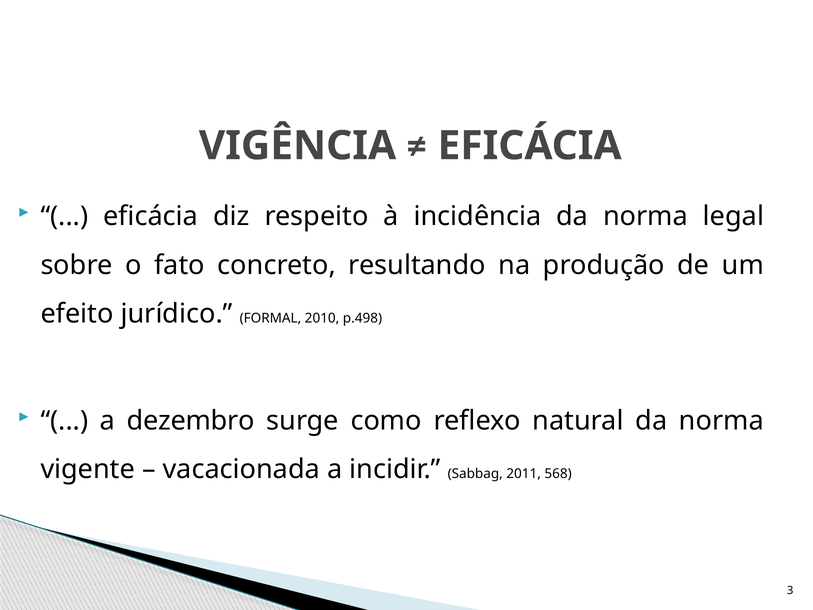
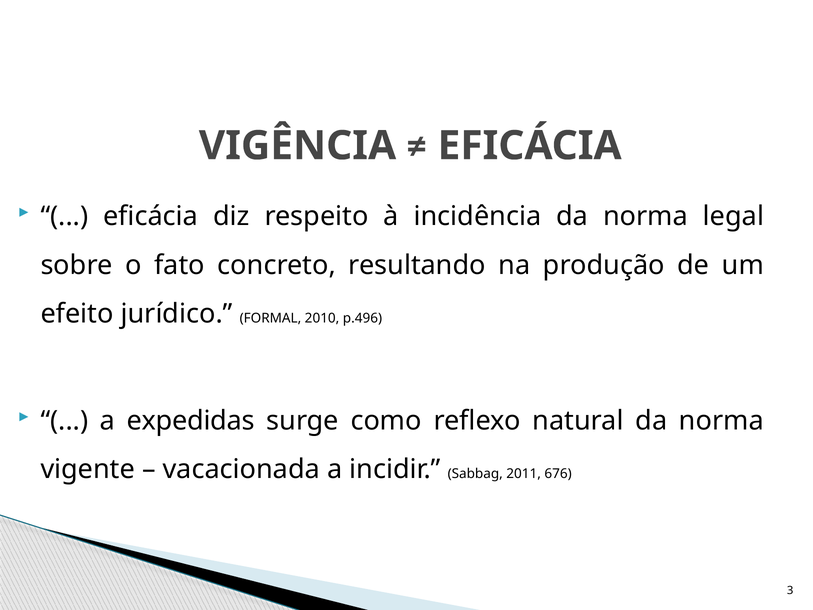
p.498: p.498 -> p.496
dezembro: dezembro -> expedidas
568: 568 -> 676
